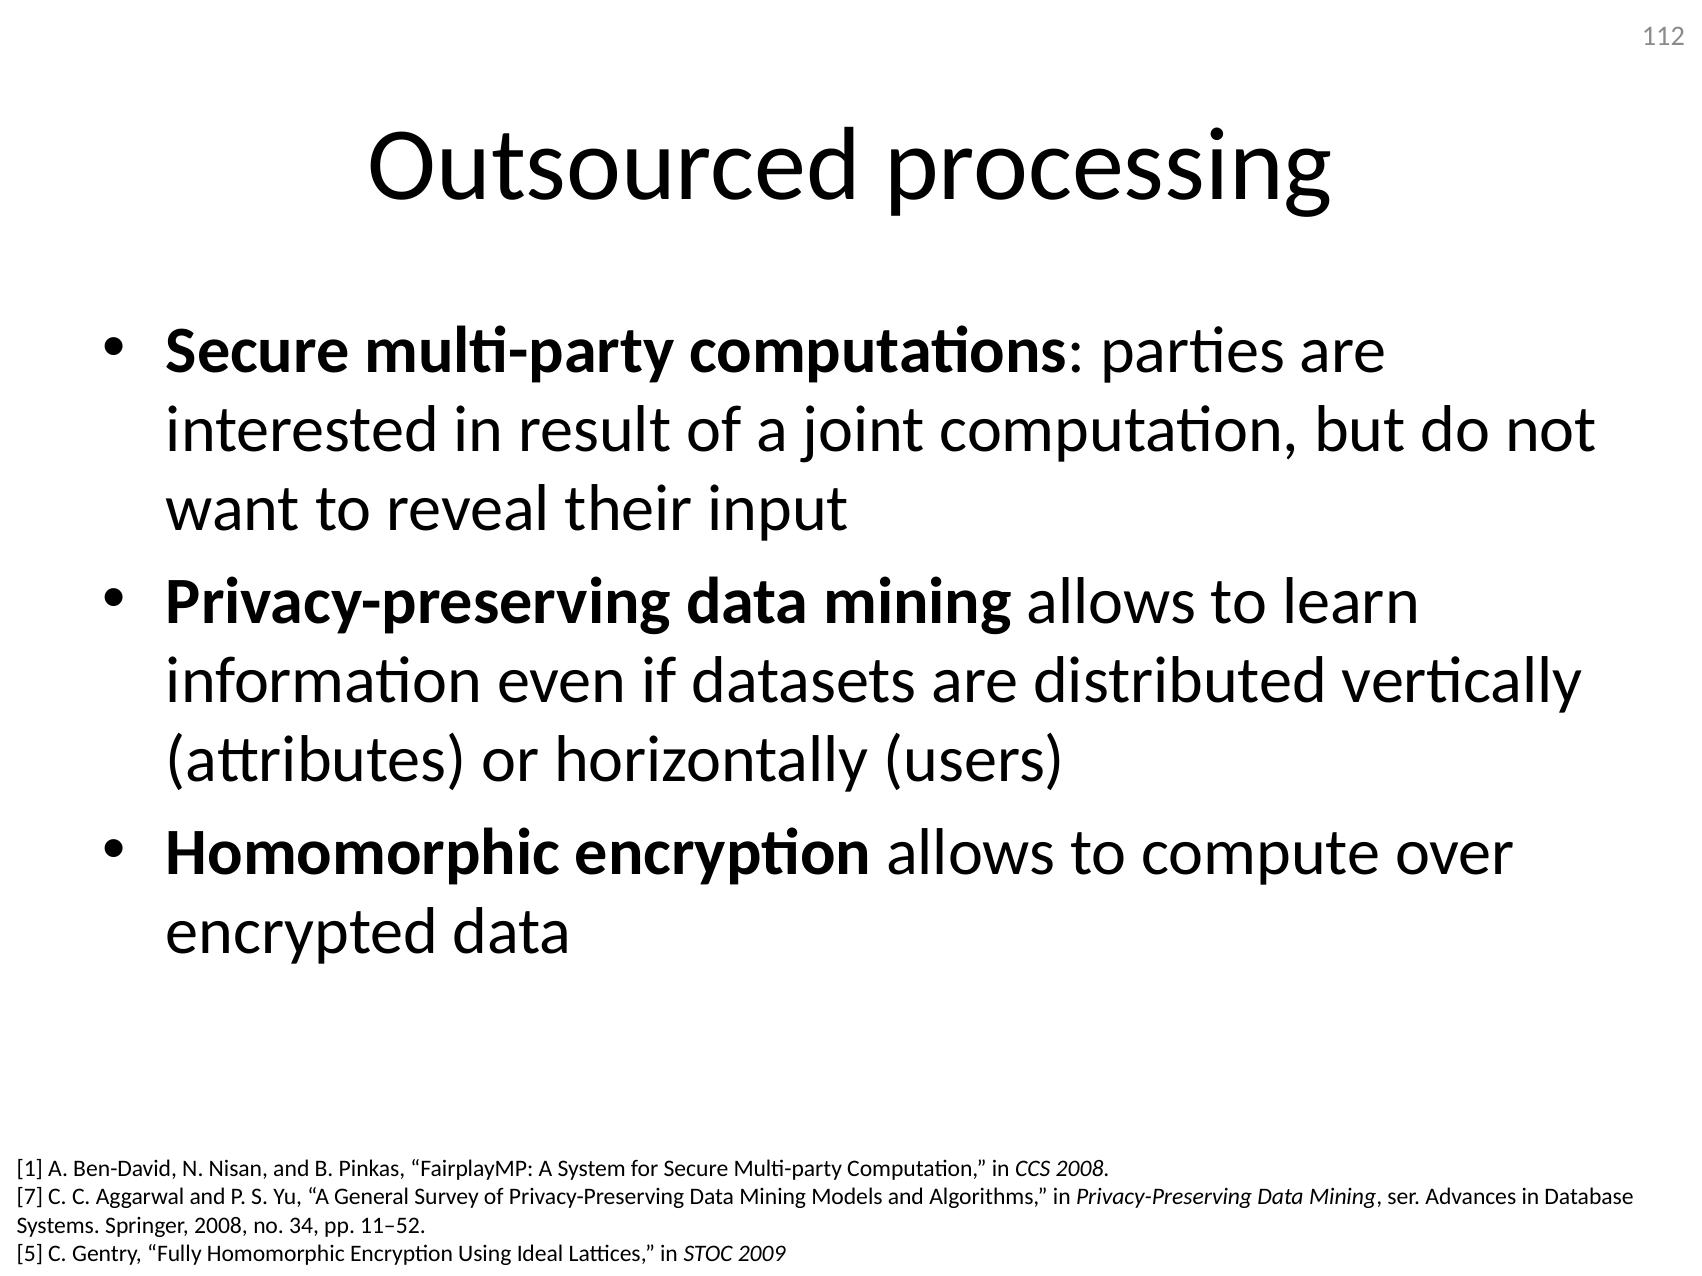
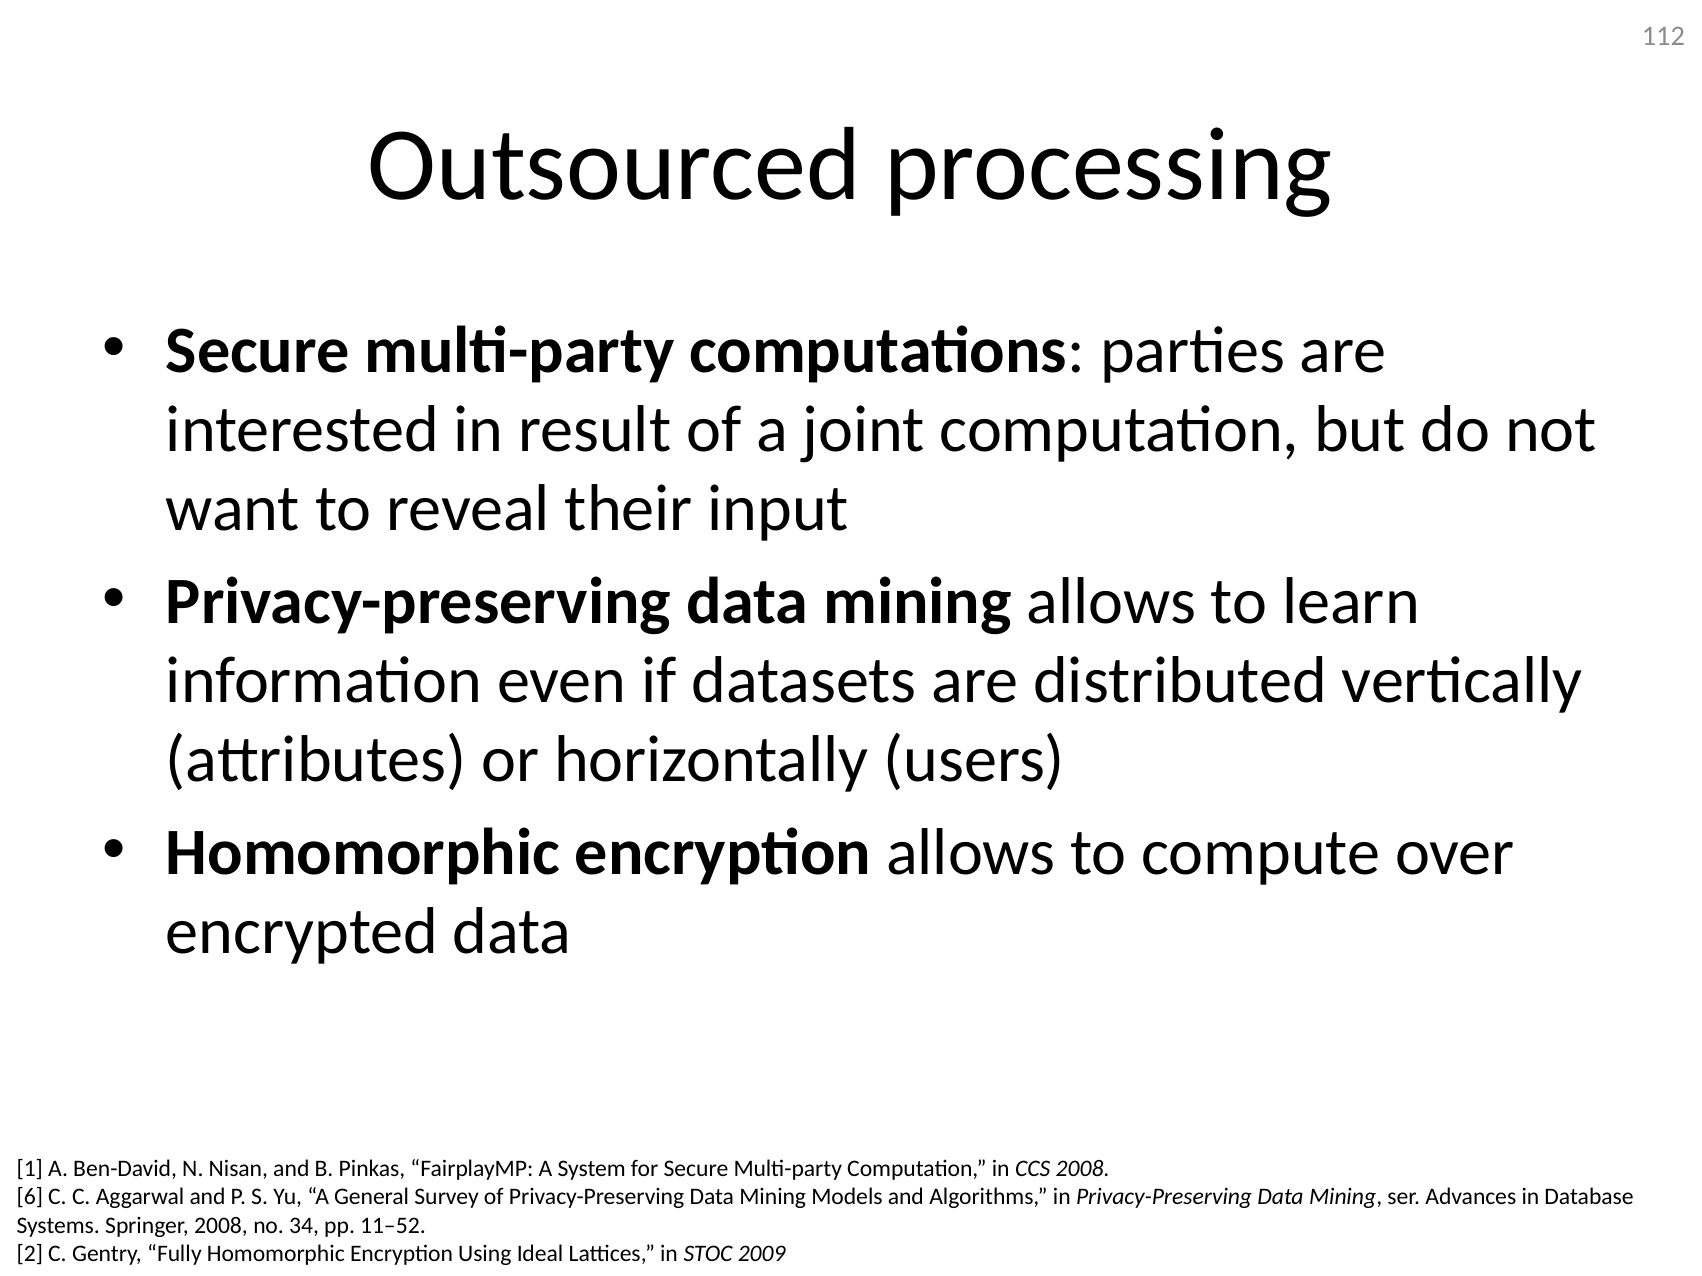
7: 7 -> 6
5: 5 -> 2
